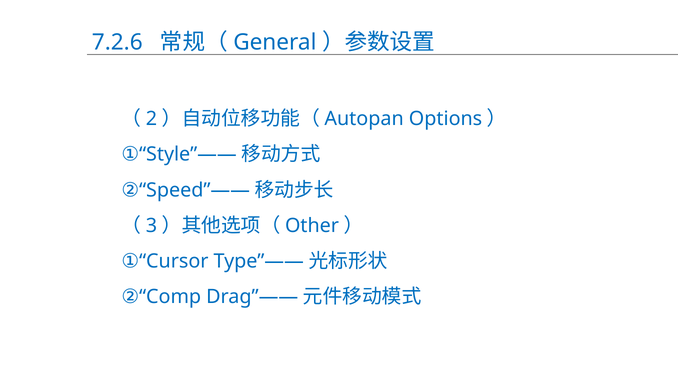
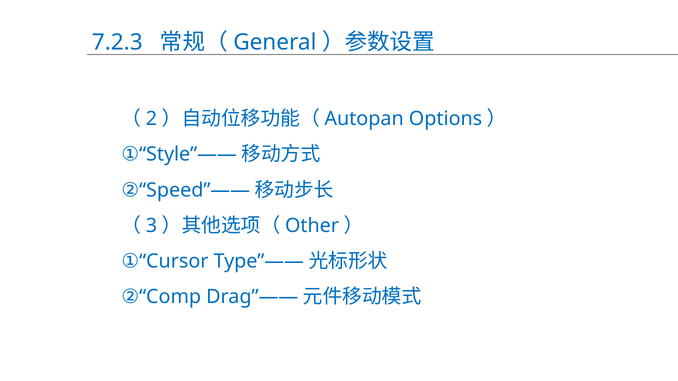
7.2.6: 7.2.6 -> 7.2.3
